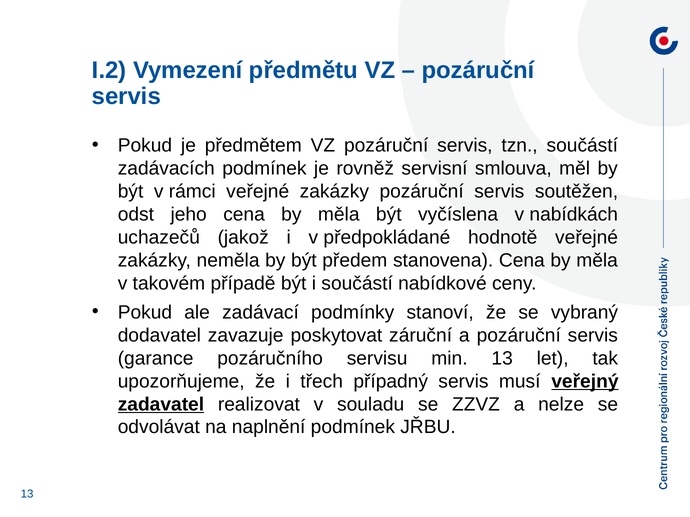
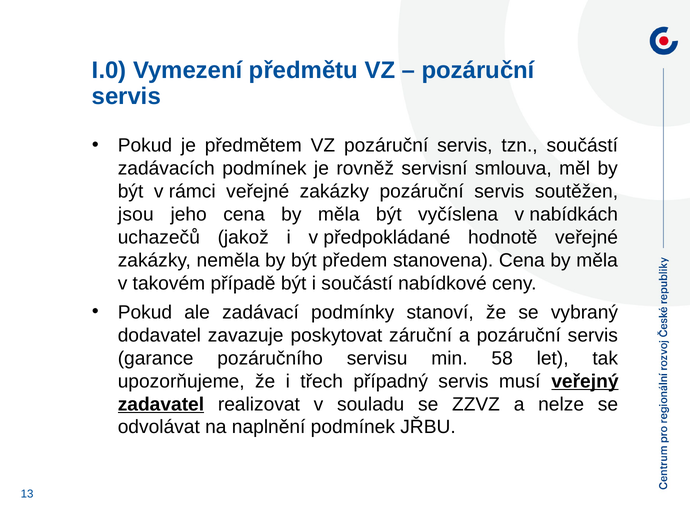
I.2: I.2 -> I.0
odst: odst -> jsou
min 13: 13 -> 58
